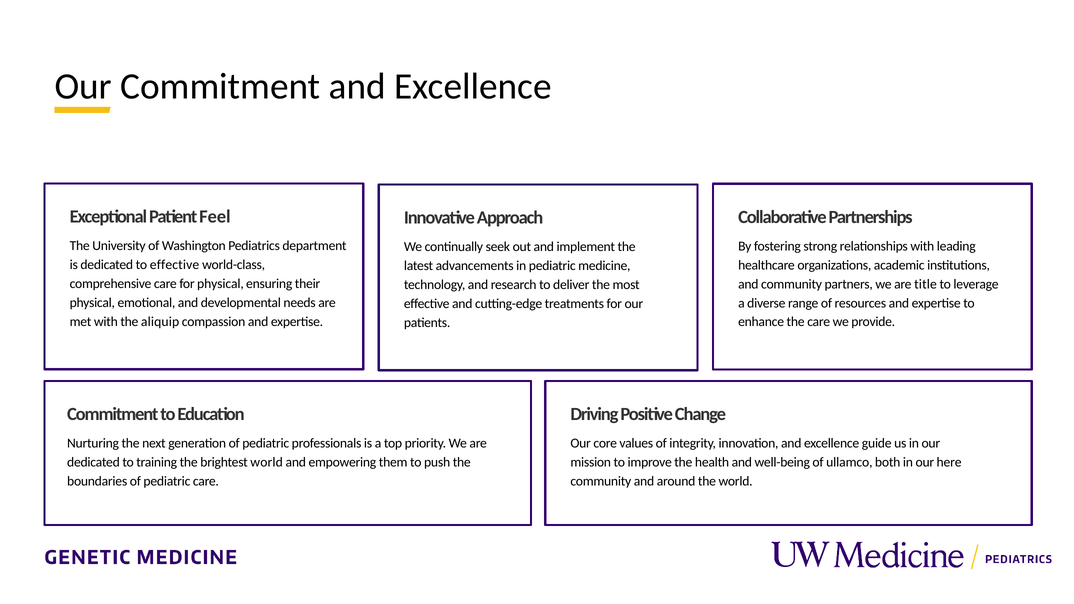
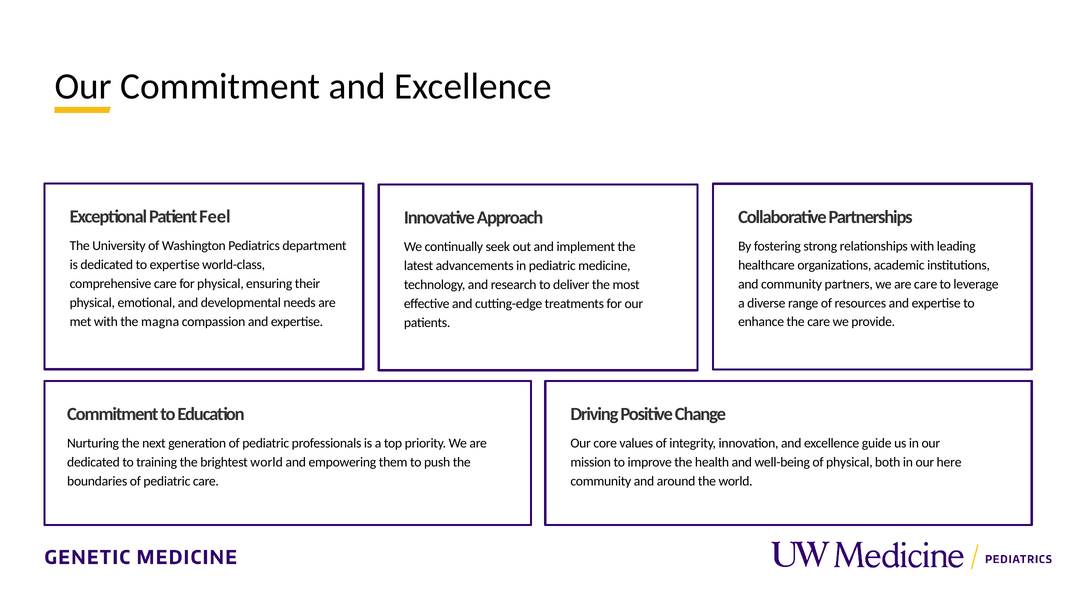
to effective: effective -> expertise
are title: title -> care
aliquip: aliquip -> magna
of ullamco: ullamco -> physical
